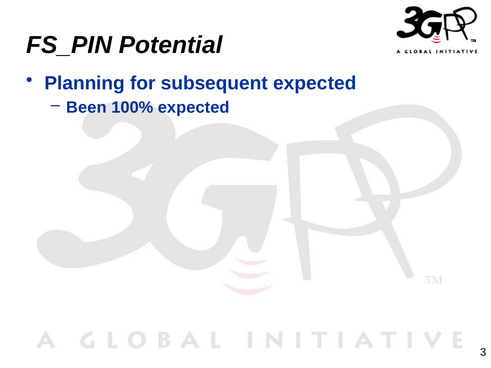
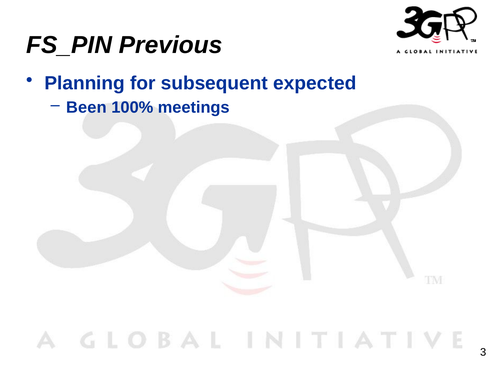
Potential: Potential -> Previous
100% expected: expected -> meetings
